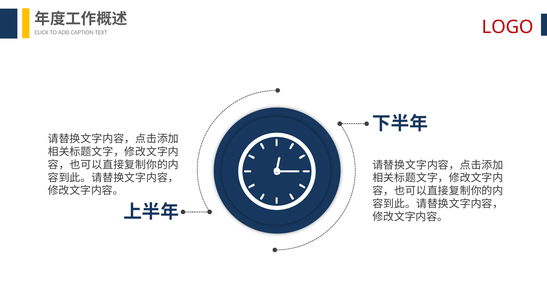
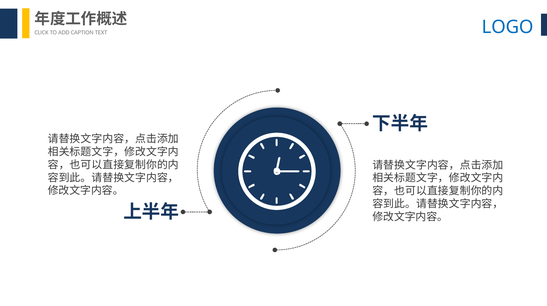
LOGO colour: red -> blue
